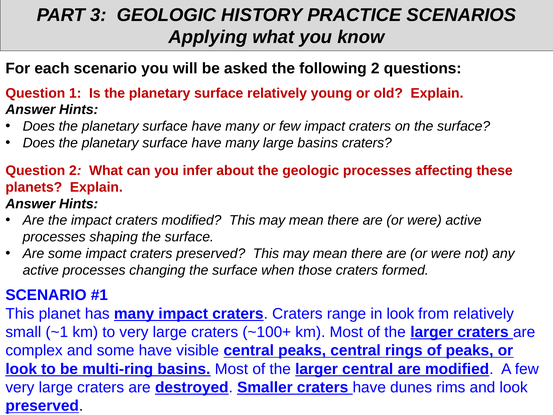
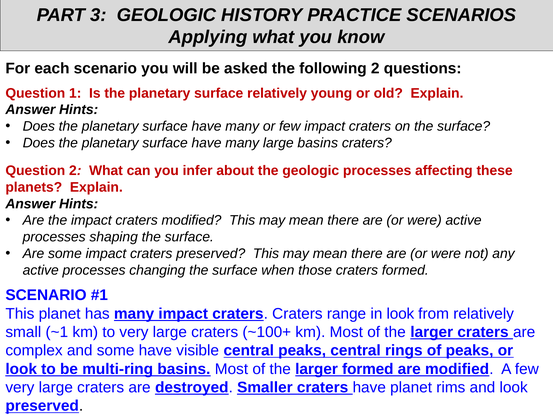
larger central: central -> formed
have dunes: dunes -> planet
